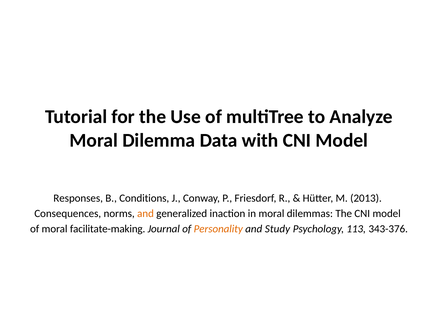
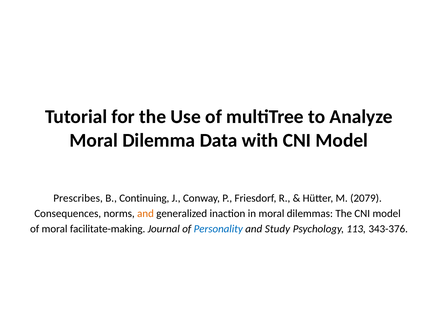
Responses: Responses -> Prescribes
Conditions: Conditions -> Continuing
2013: 2013 -> 2079
Personality colour: orange -> blue
